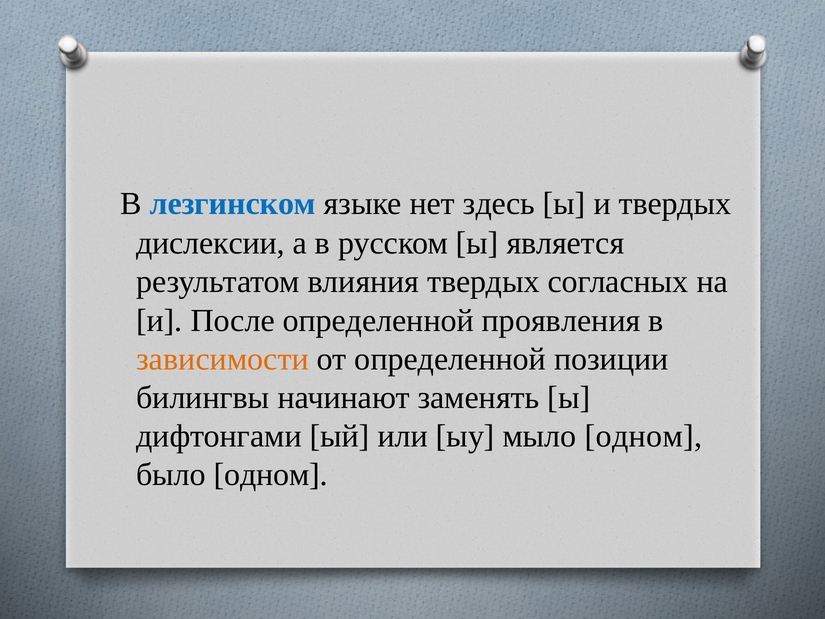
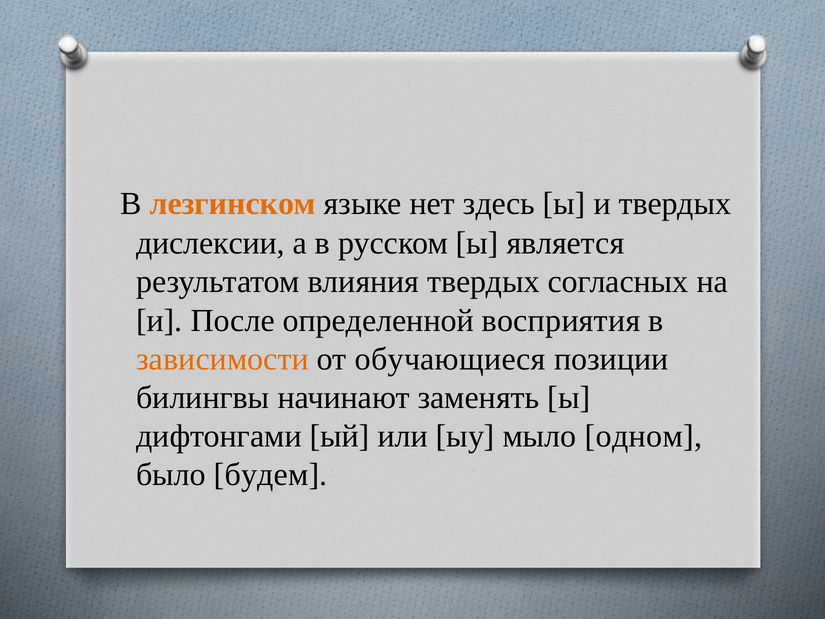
лезгинском colour: blue -> orange
проявления: проявления -> восприятия
от определенной: определенной -> обучающиеся
было одном: одном -> будем
